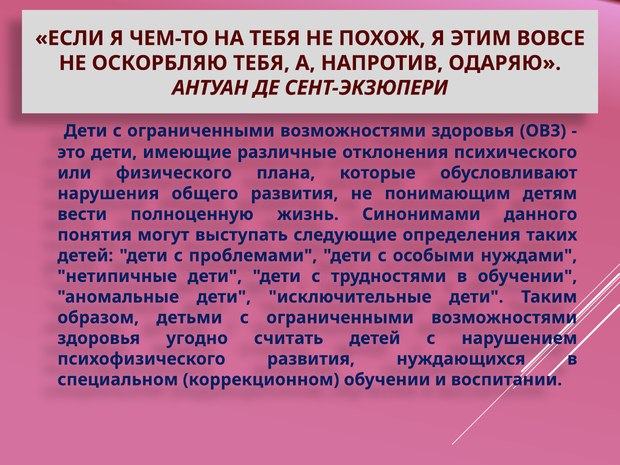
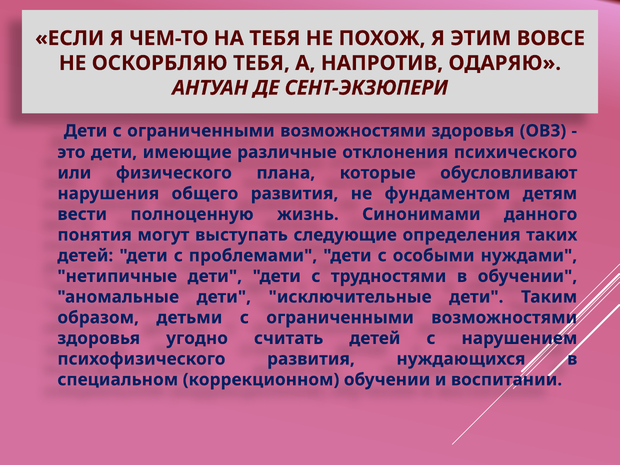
понимающим: понимающим -> фундаментом
